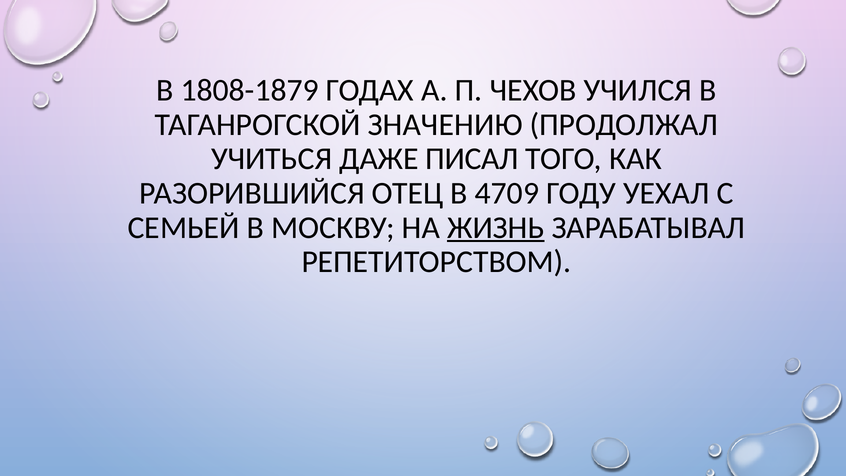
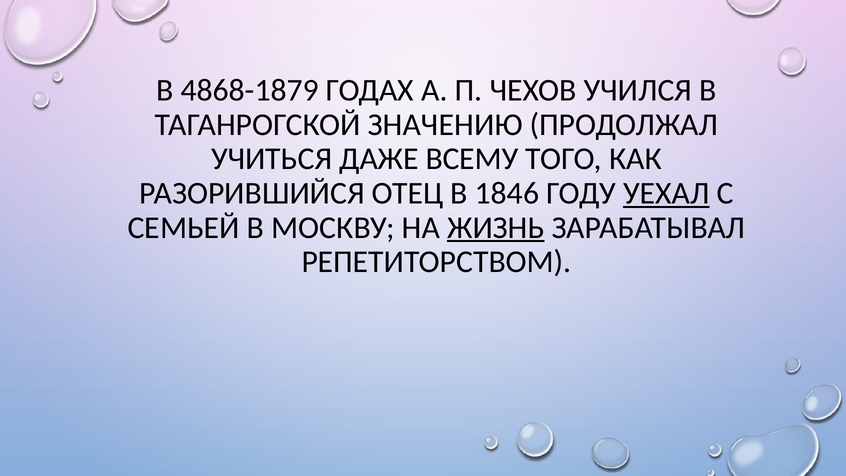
1808-1879: 1808-1879 -> 4868-1879
ПИСАЛ: ПИСАЛ -> ВСЕМУ
4709: 4709 -> 1846
УЕХАЛ underline: none -> present
